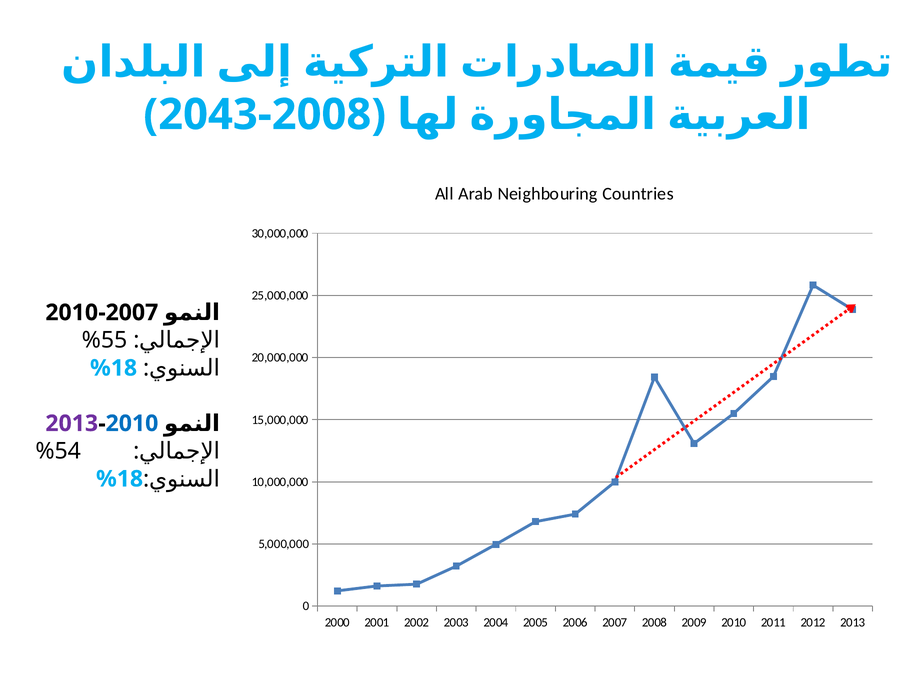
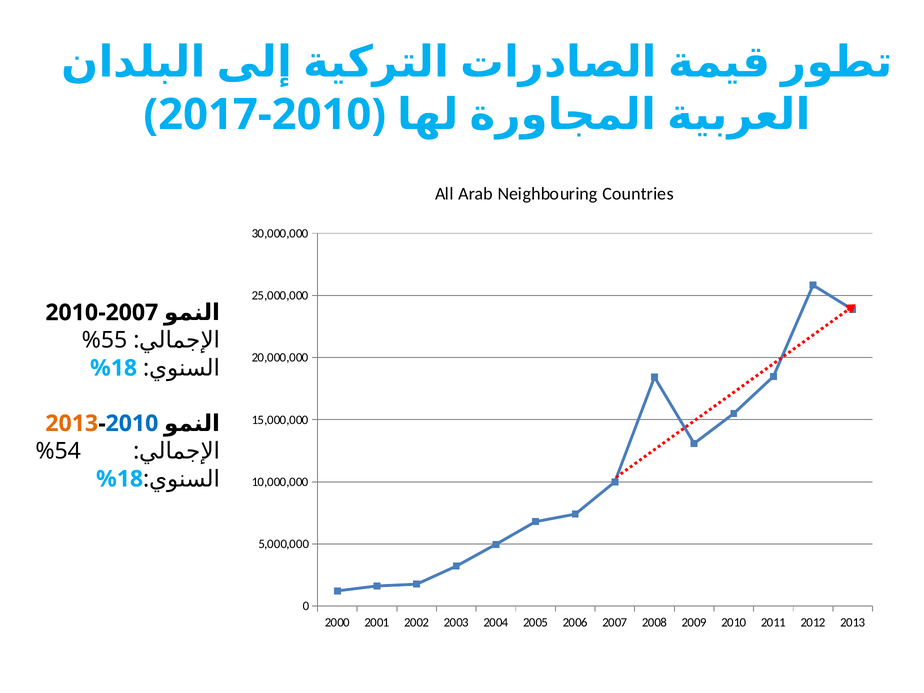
2043: 2043 -> 2017
2008 at (322, 115): 2008 -> 2010
2013 at (72, 423) colour: purple -> orange
